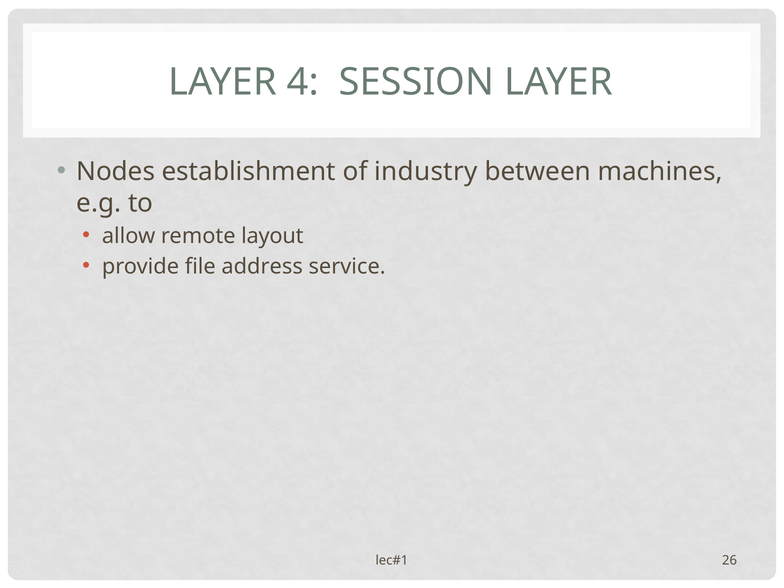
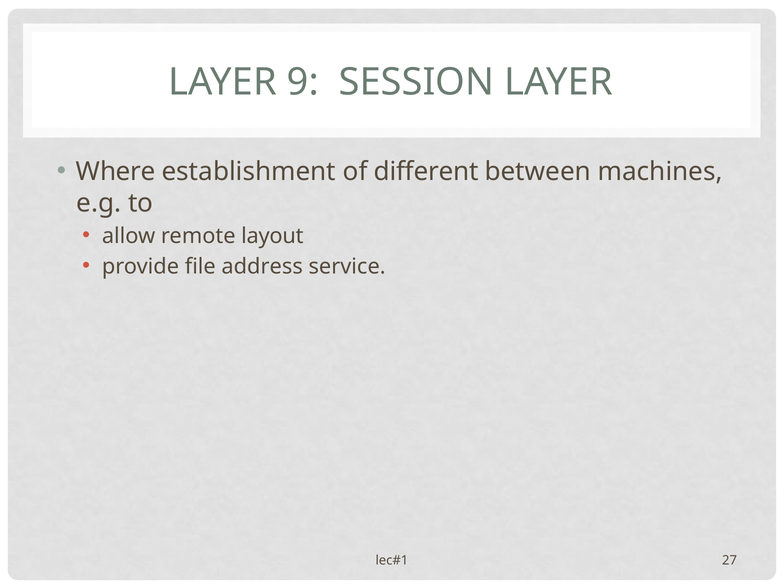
4: 4 -> 9
Nodes: Nodes -> Where
industry: industry -> different
26: 26 -> 27
